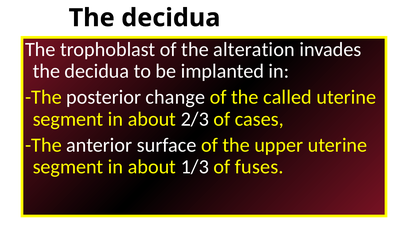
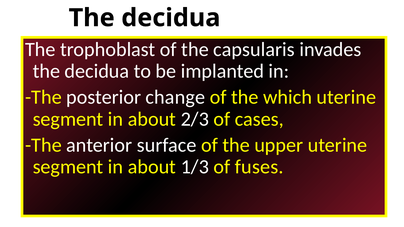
alteration: alteration -> capsularis
called: called -> which
